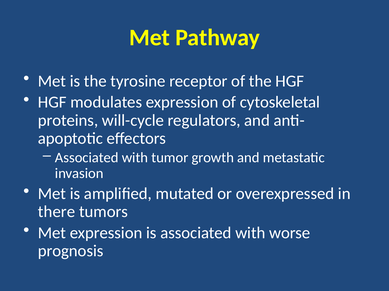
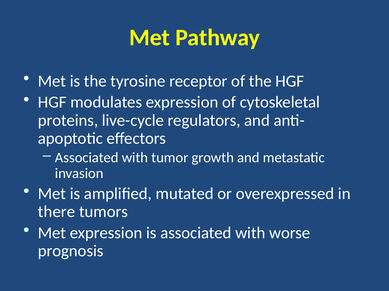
will-cycle: will-cycle -> live-cycle
